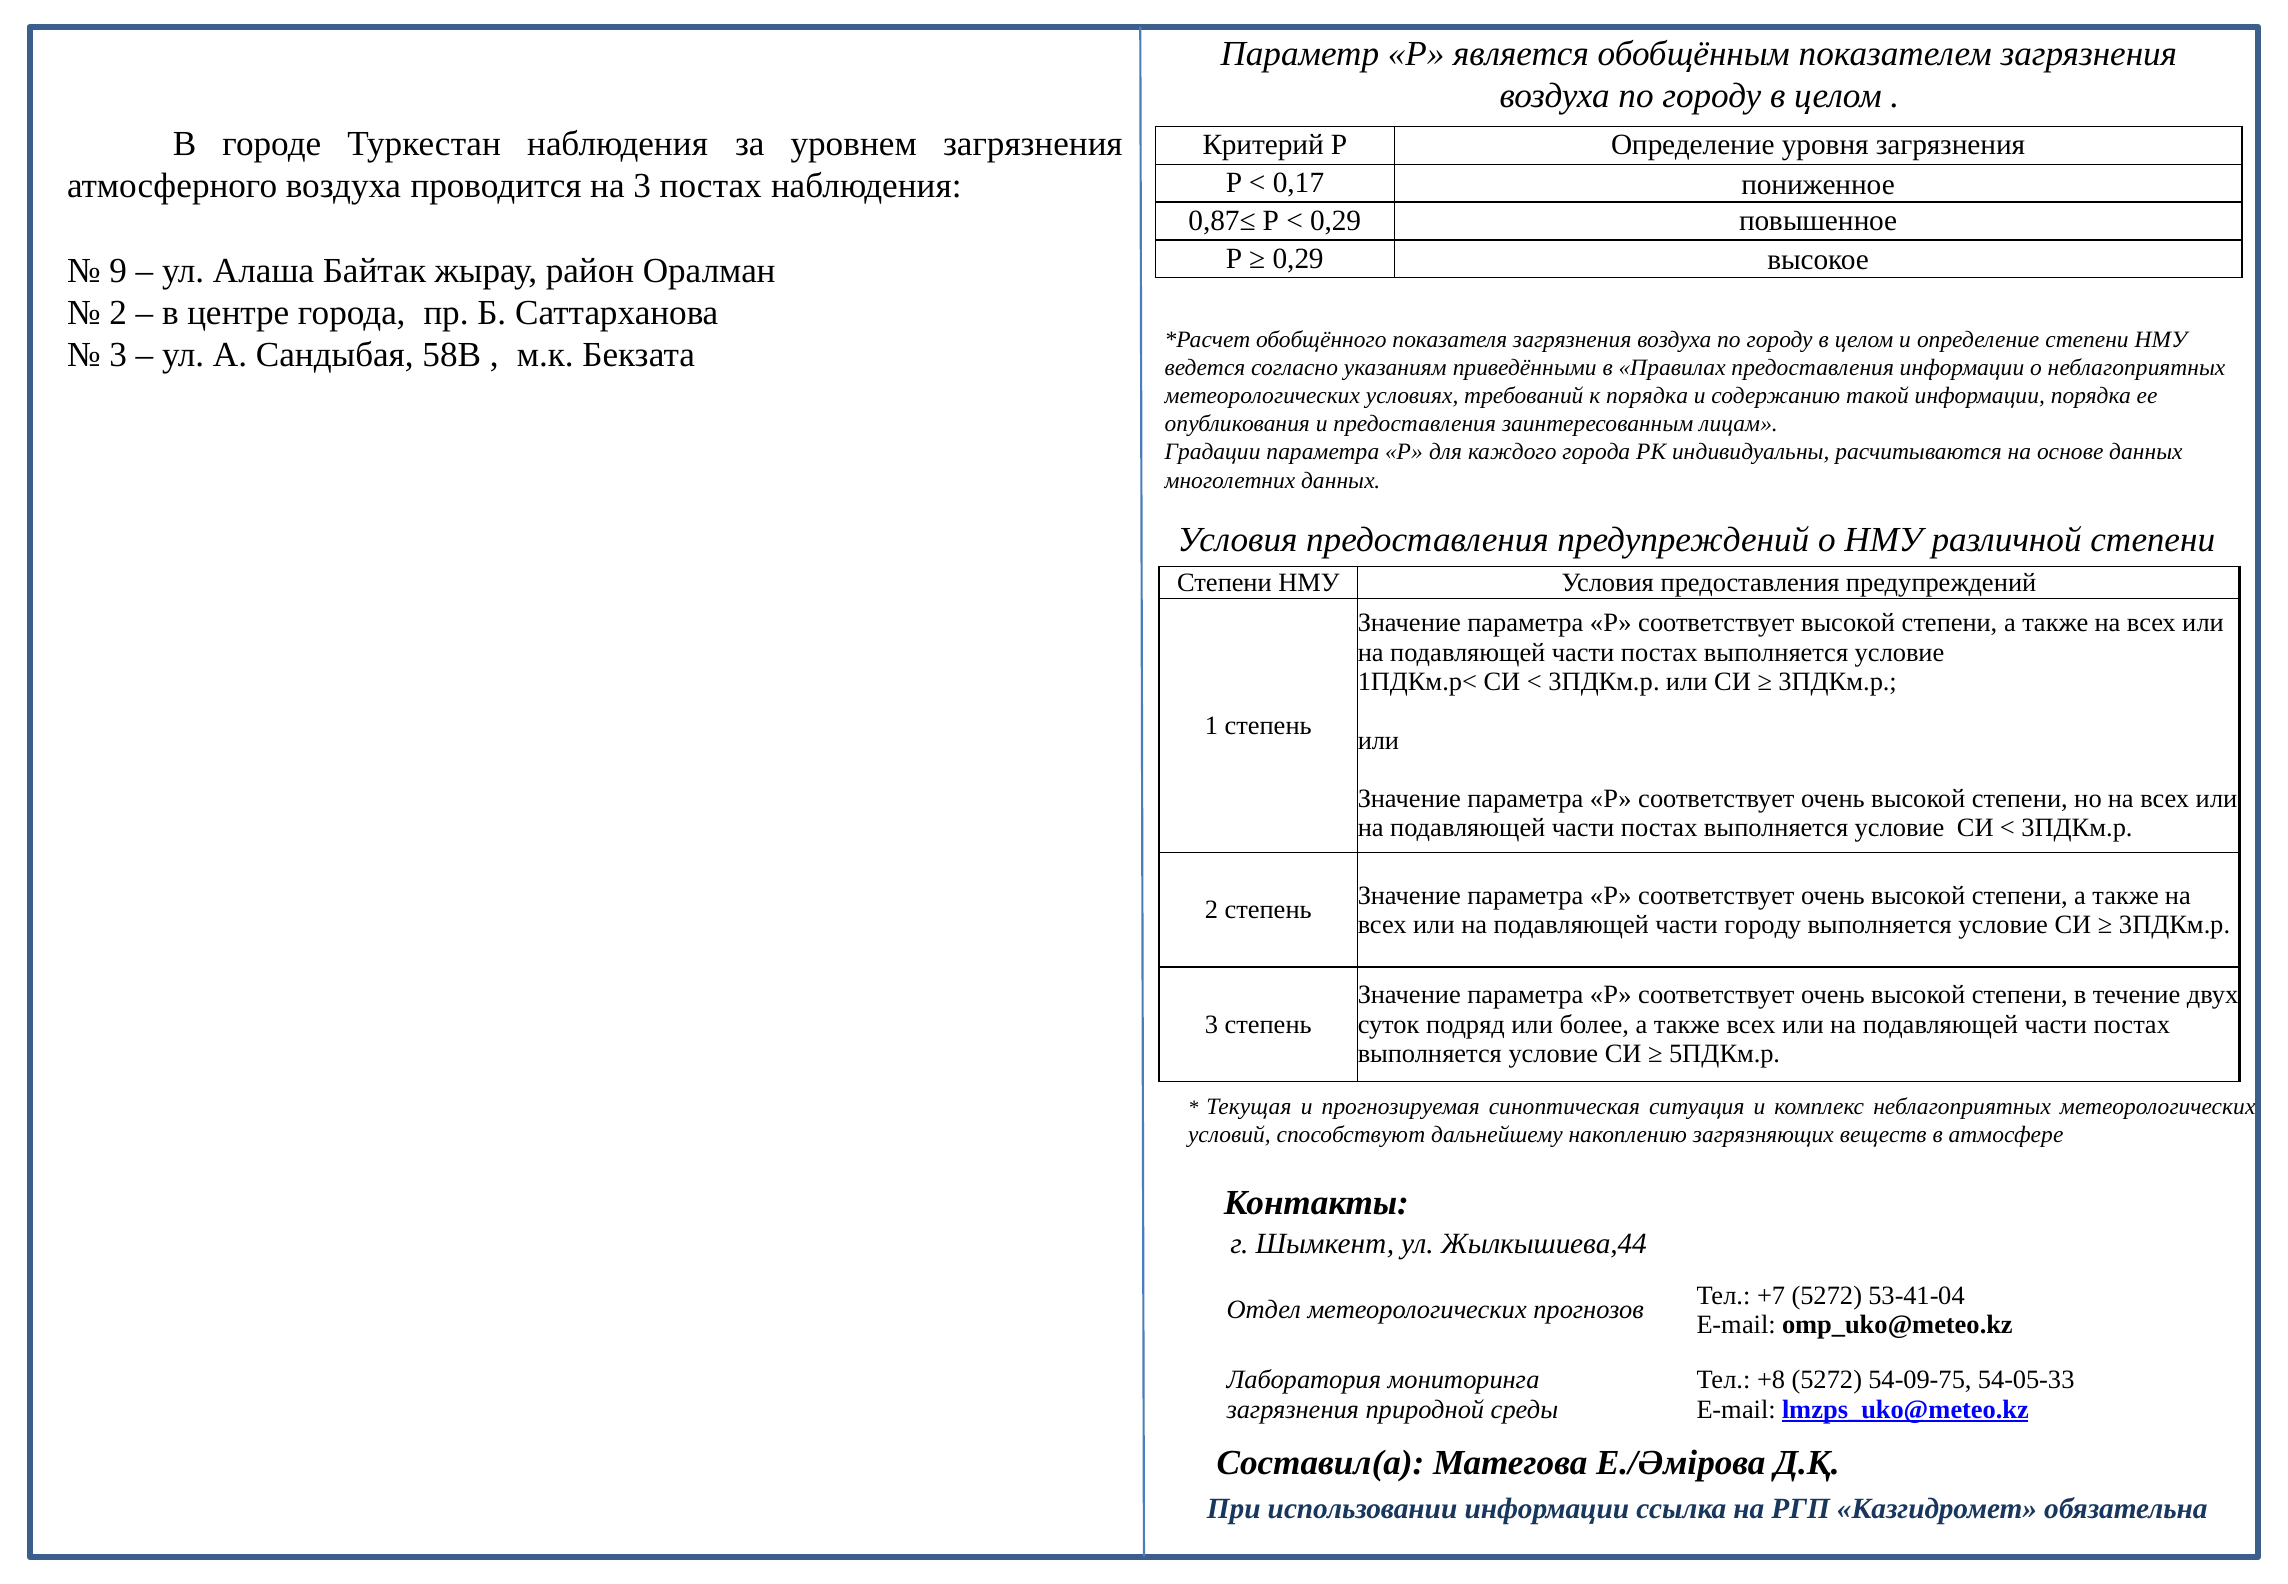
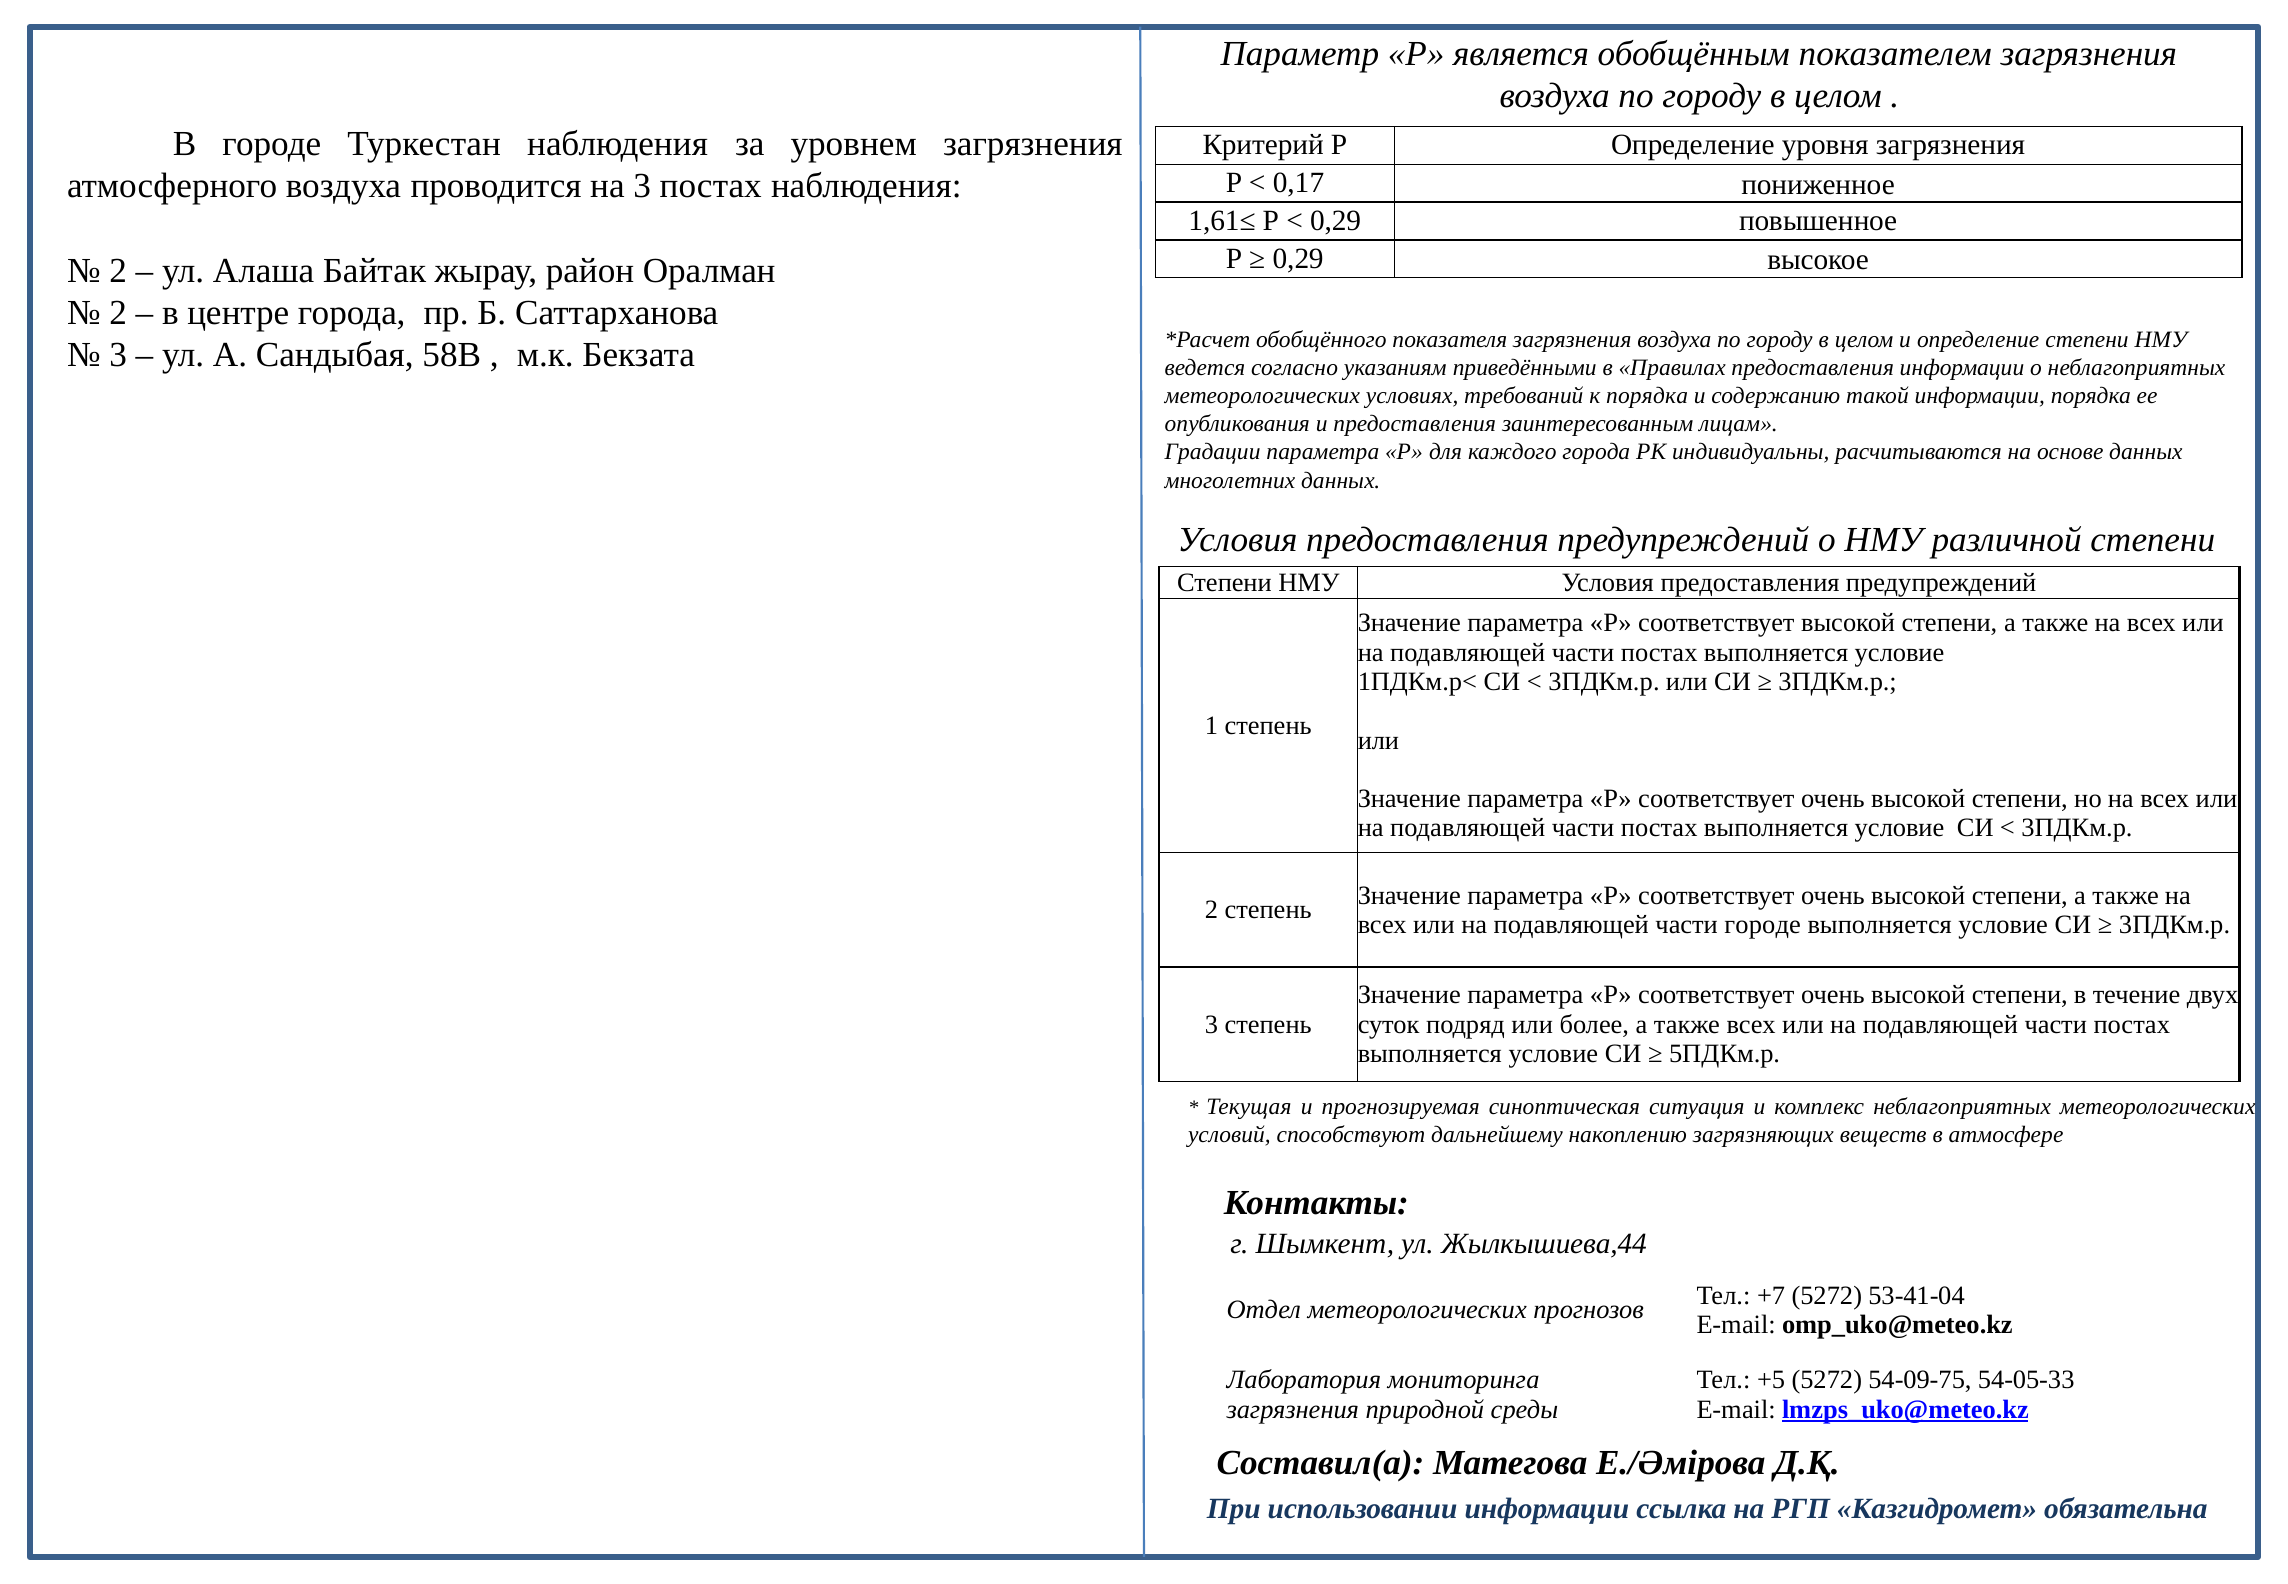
0,87≤: 0,87≤ -> 1,61≤
9 at (118, 271): 9 -> 2
части городу: городу -> городе
+8: +8 -> +5
